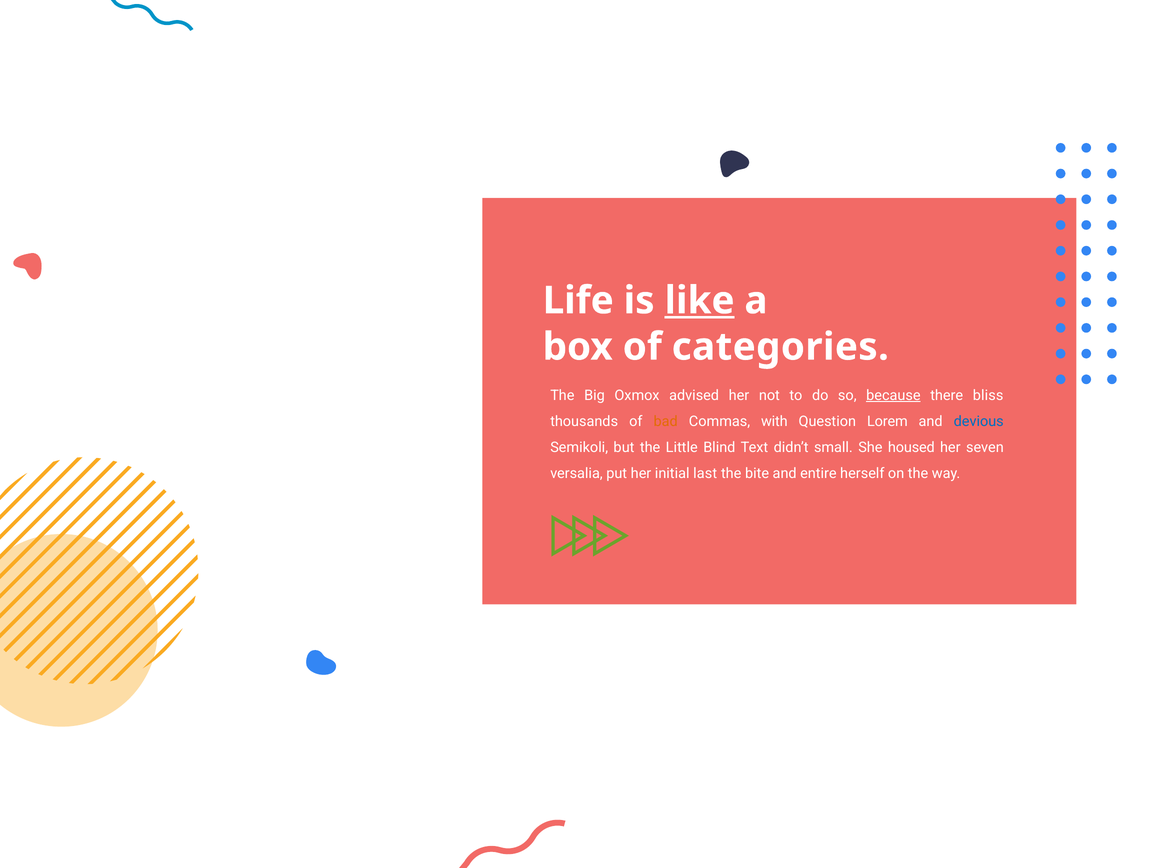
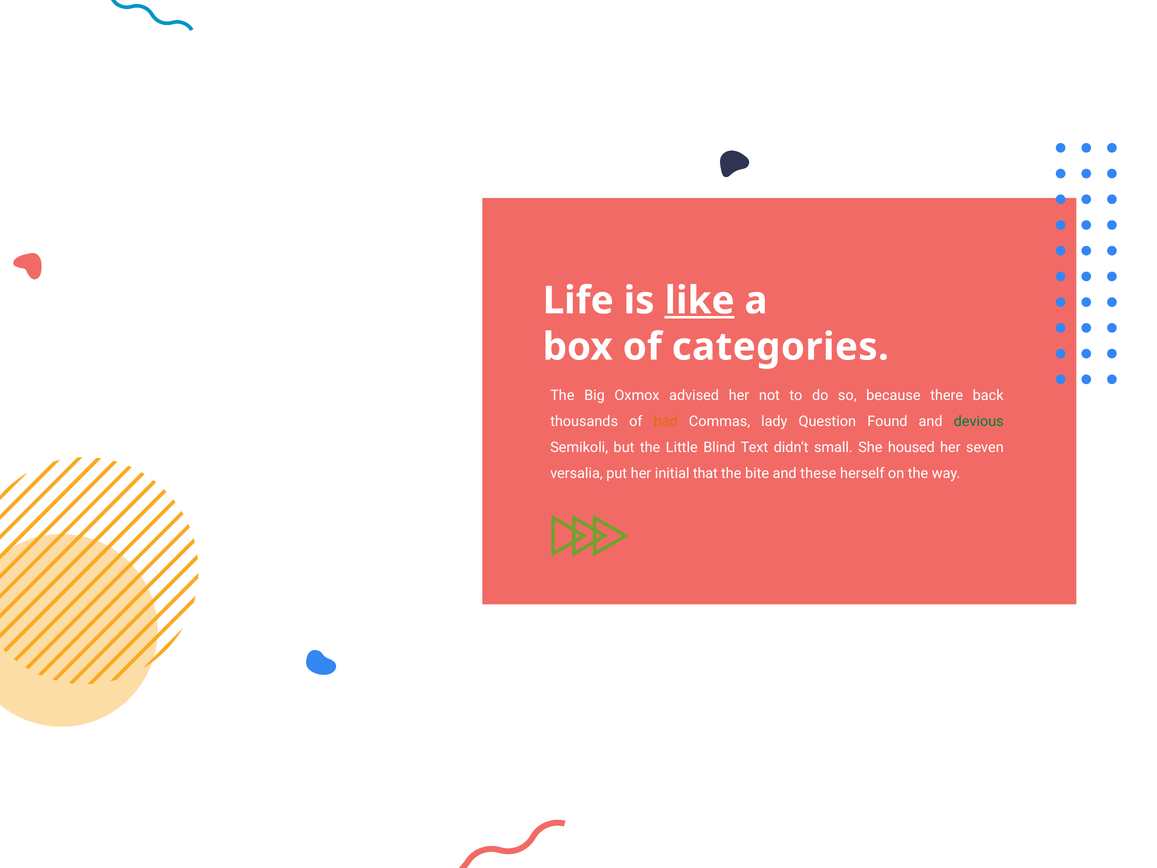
because underline: present -> none
bliss: bliss -> back
with: with -> lady
Lorem: Lorem -> Found
devious colour: blue -> green
last: last -> that
entire: entire -> these
